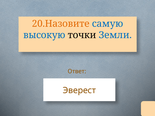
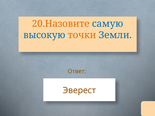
точки colour: black -> orange
